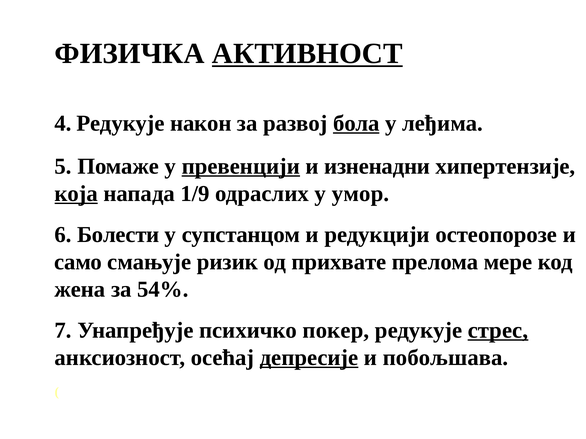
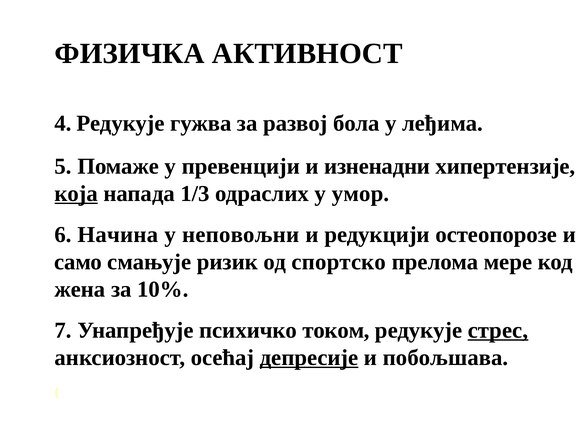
АКТИВНОСТ underline: present -> none
након: након -> гужва
бола underline: present -> none
превенцији underline: present -> none
1/9: 1/9 -> 1/3
Болести: Болести -> Начина
супстанцом: супстанцом -> неповољни
прихвате: прихвате -> спортско
54%: 54% -> 10%
покер: покер -> током
